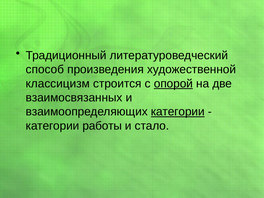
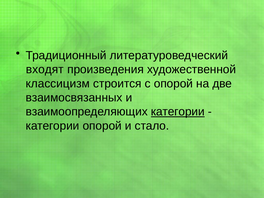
способ: способ -> входят
опорой at (173, 84) underline: present -> none
категории работы: работы -> опорой
